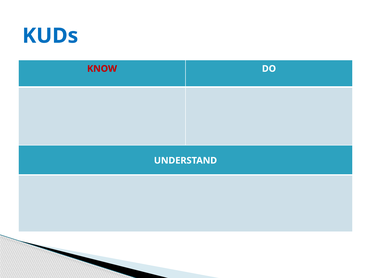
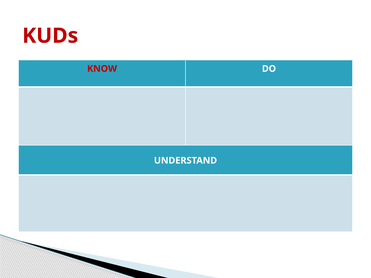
KUDs colour: blue -> red
